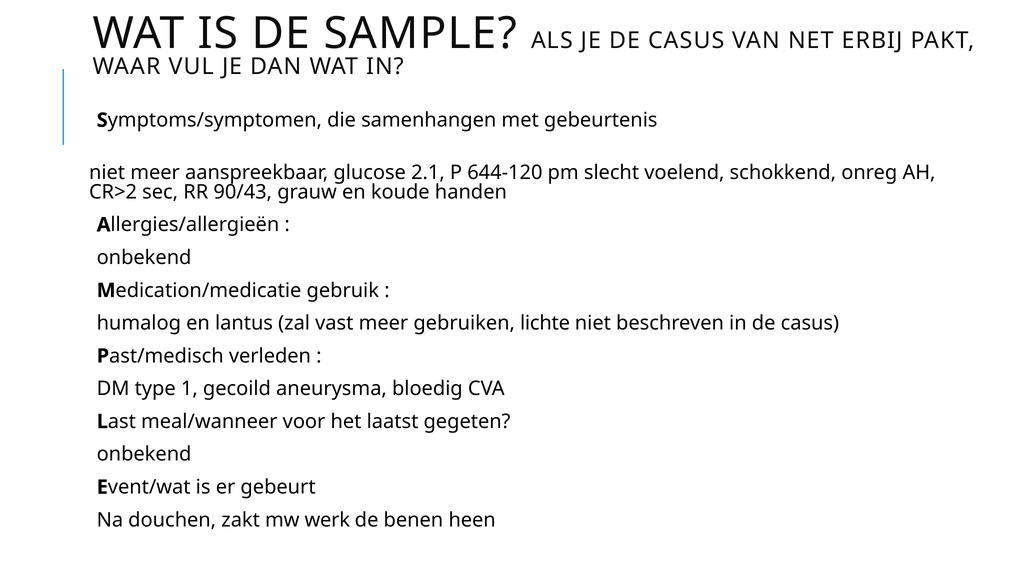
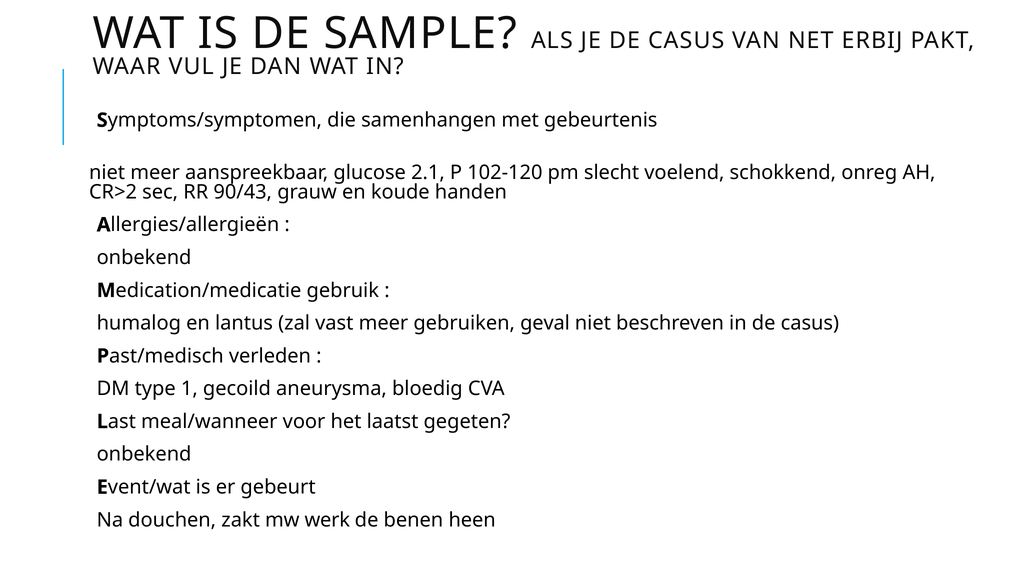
644-120: 644-120 -> 102-120
lichte: lichte -> geval
